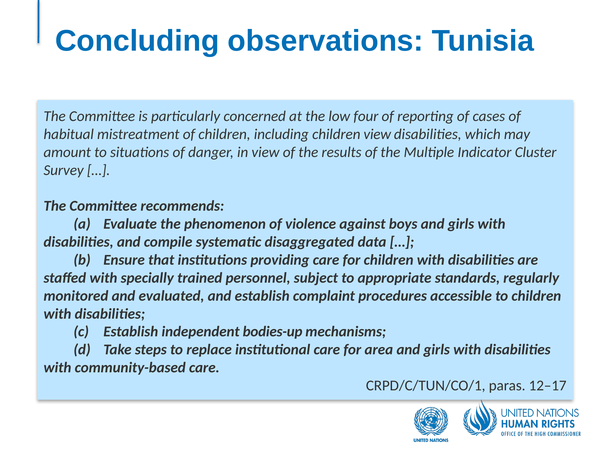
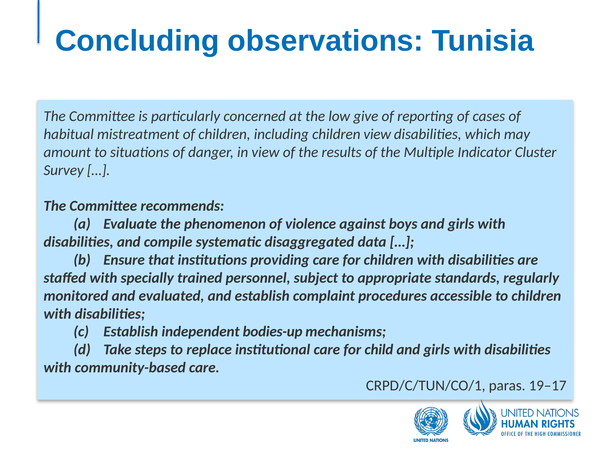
four: four -> give
area: area -> child
12–17: 12–17 -> 19–17
